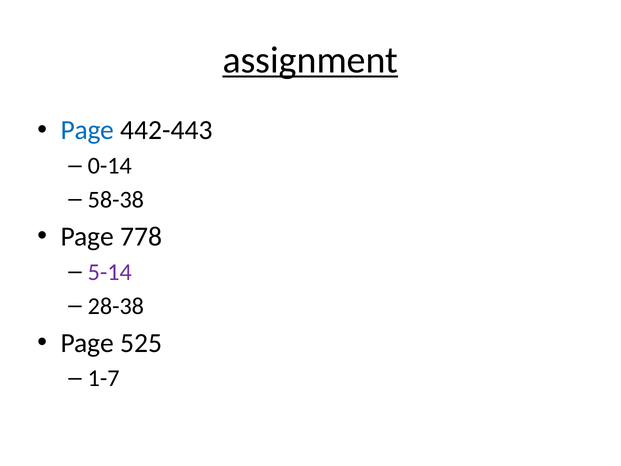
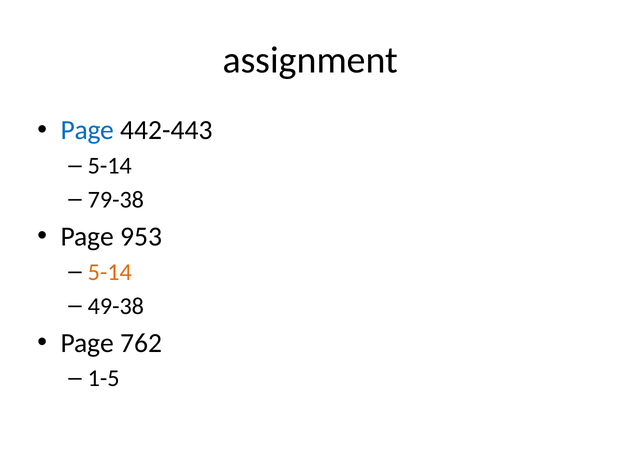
assignment underline: present -> none
0-14 at (110, 166): 0-14 -> 5-14
58-38: 58-38 -> 79-38
778: 778 -> 953
5-14 at (110, 272) colour: purple -> orange
28-38: 28-38 -> 49-38
525: 525 -> 762
1-7: 1-7 -> 1-5
